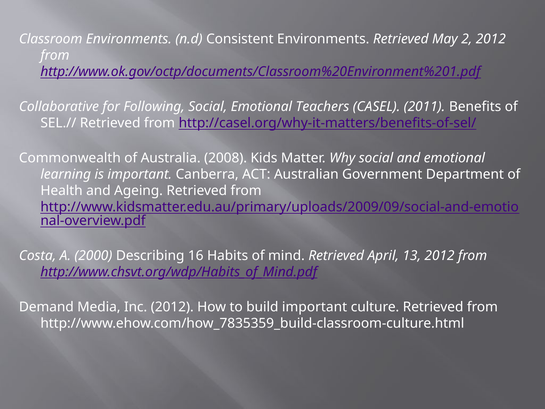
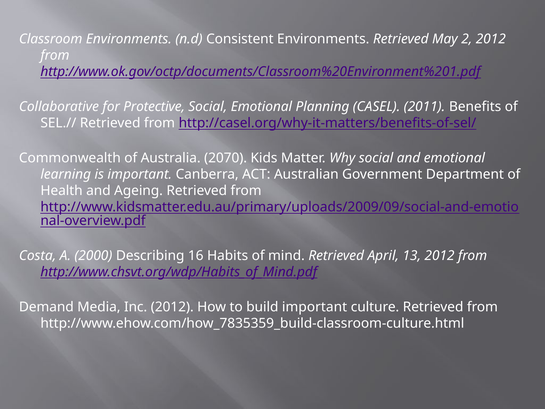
Following: Following -> Protective
Teachers: Teachers -> Planning
2008: 2008 -> 2070
